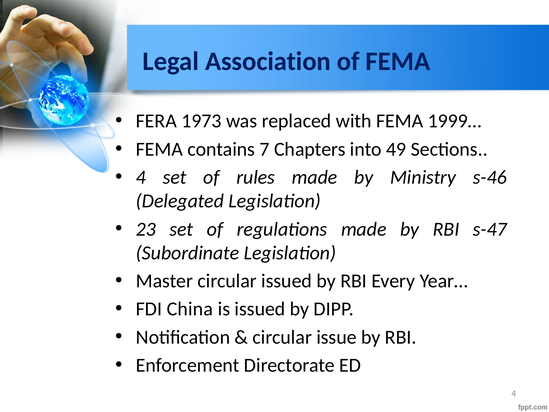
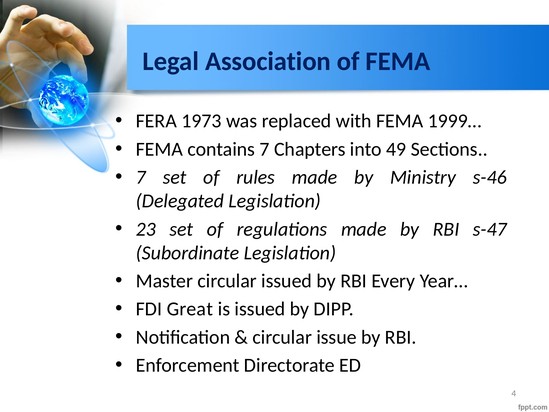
4 at (141, 177): 4 -> 7
China: China -> Great
